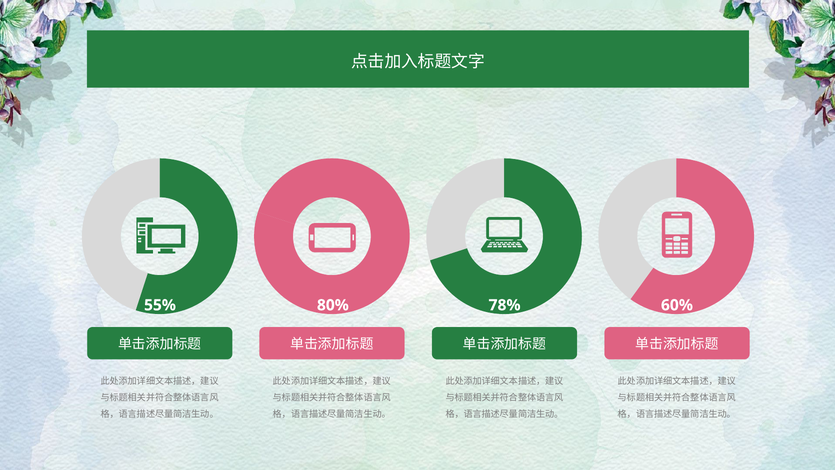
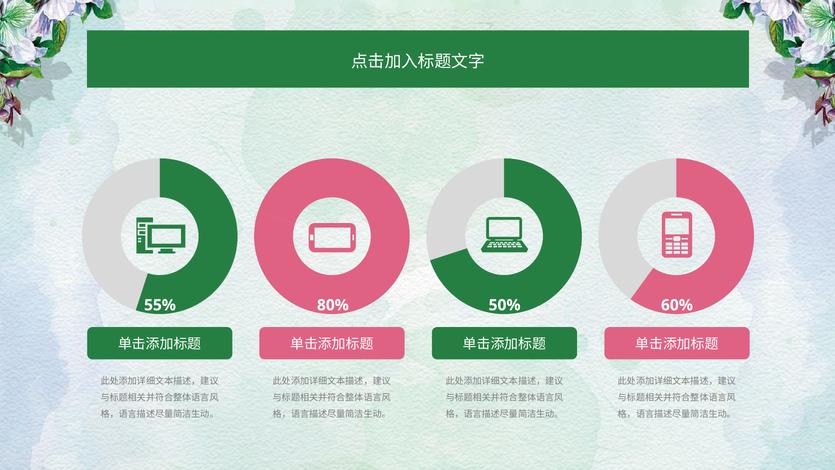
78%: 78% -> 50%
